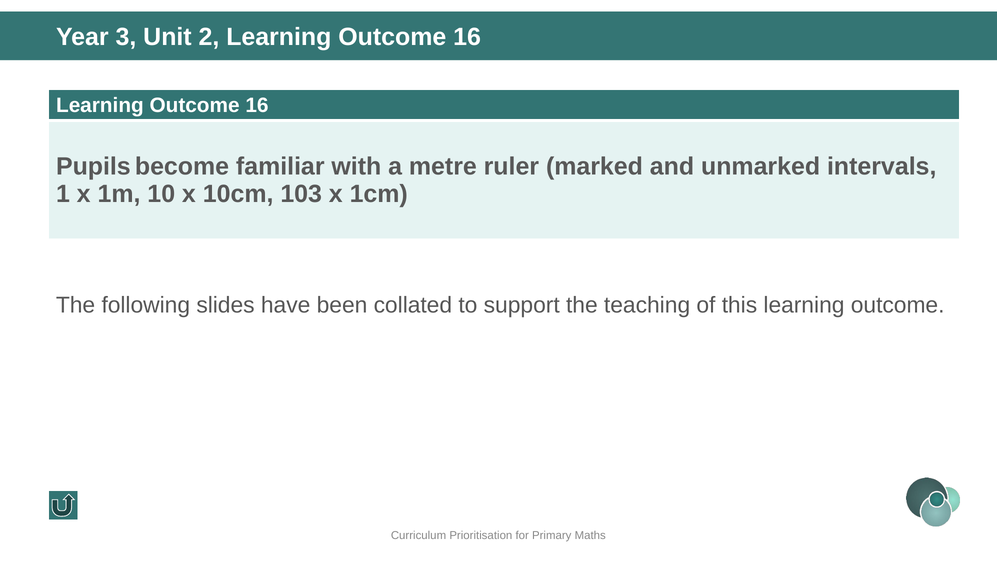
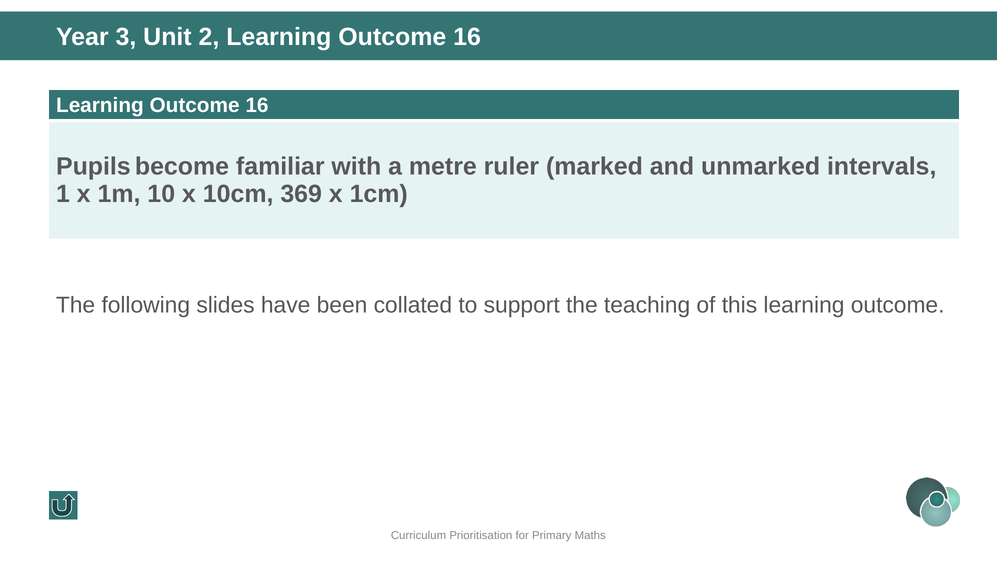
103: 103 -> 369
